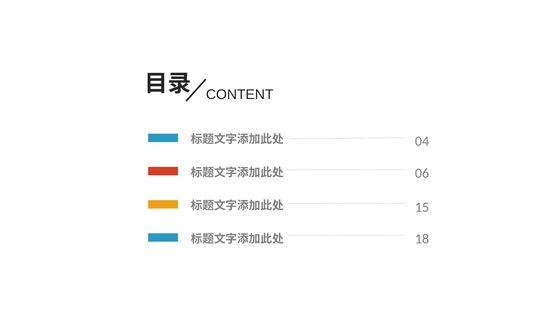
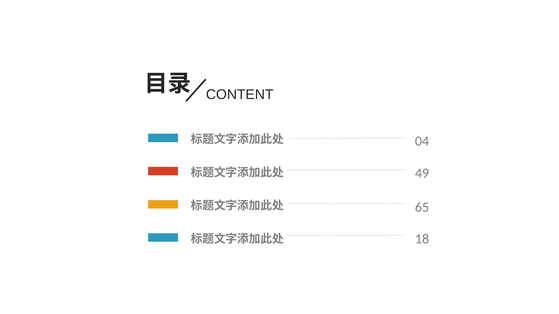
06: 06 -> 49
15: 15 -> 65
